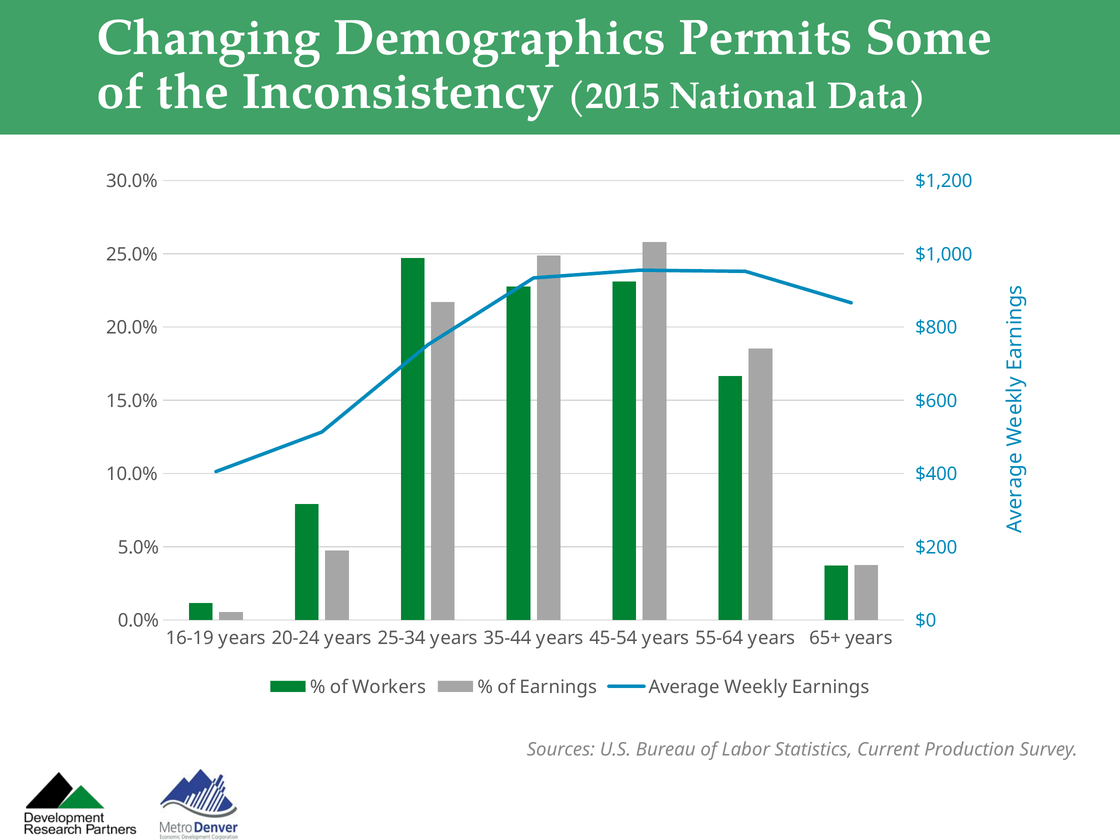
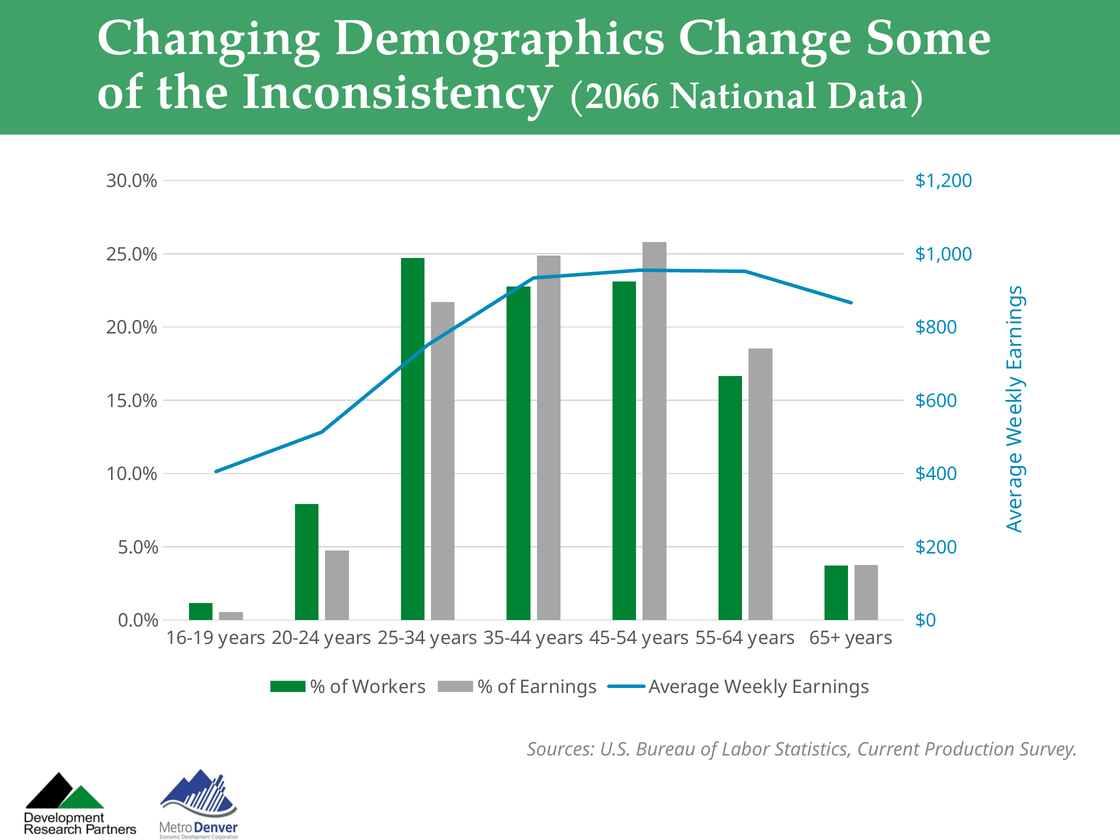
Permits: Permits -> Change
2015: 2015 -> 2066
